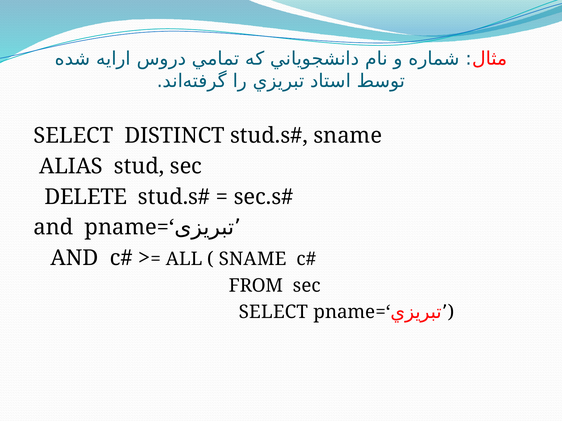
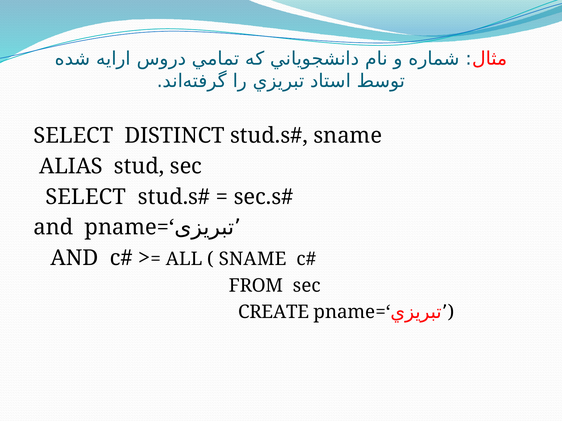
DELETE at (86, 197): DELETE -> SELECT
SELECT at (273, 312): SELECT -> CREATE
